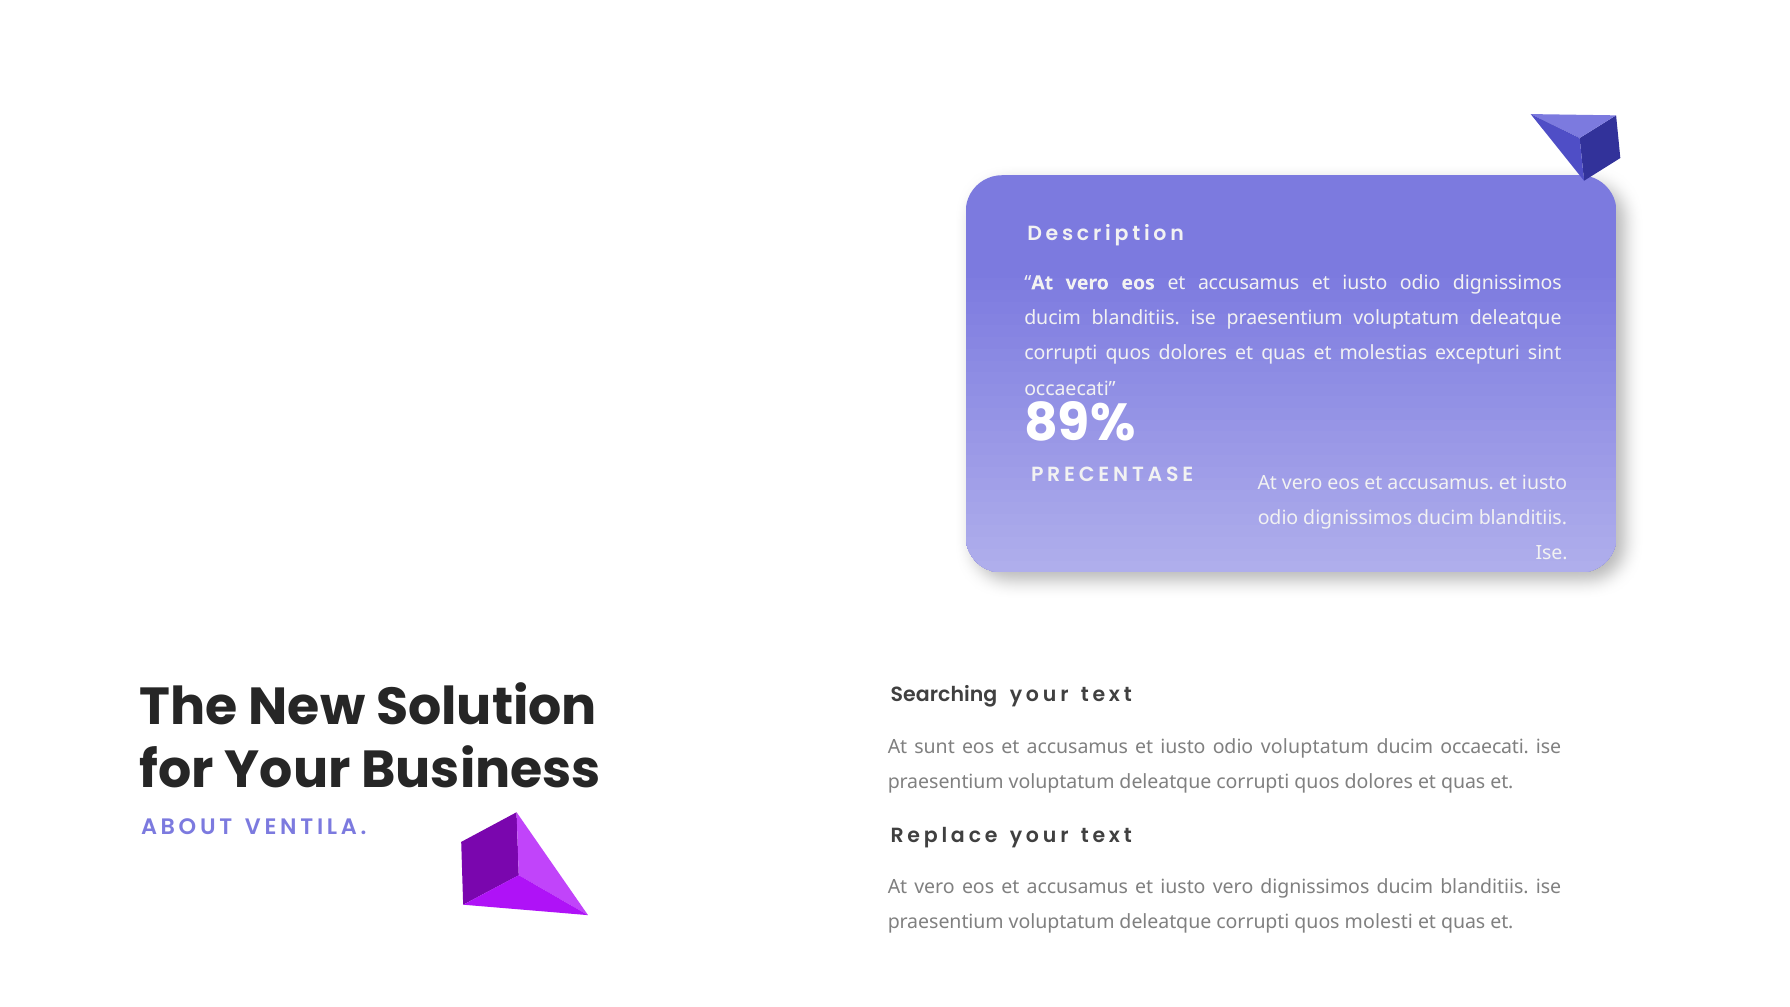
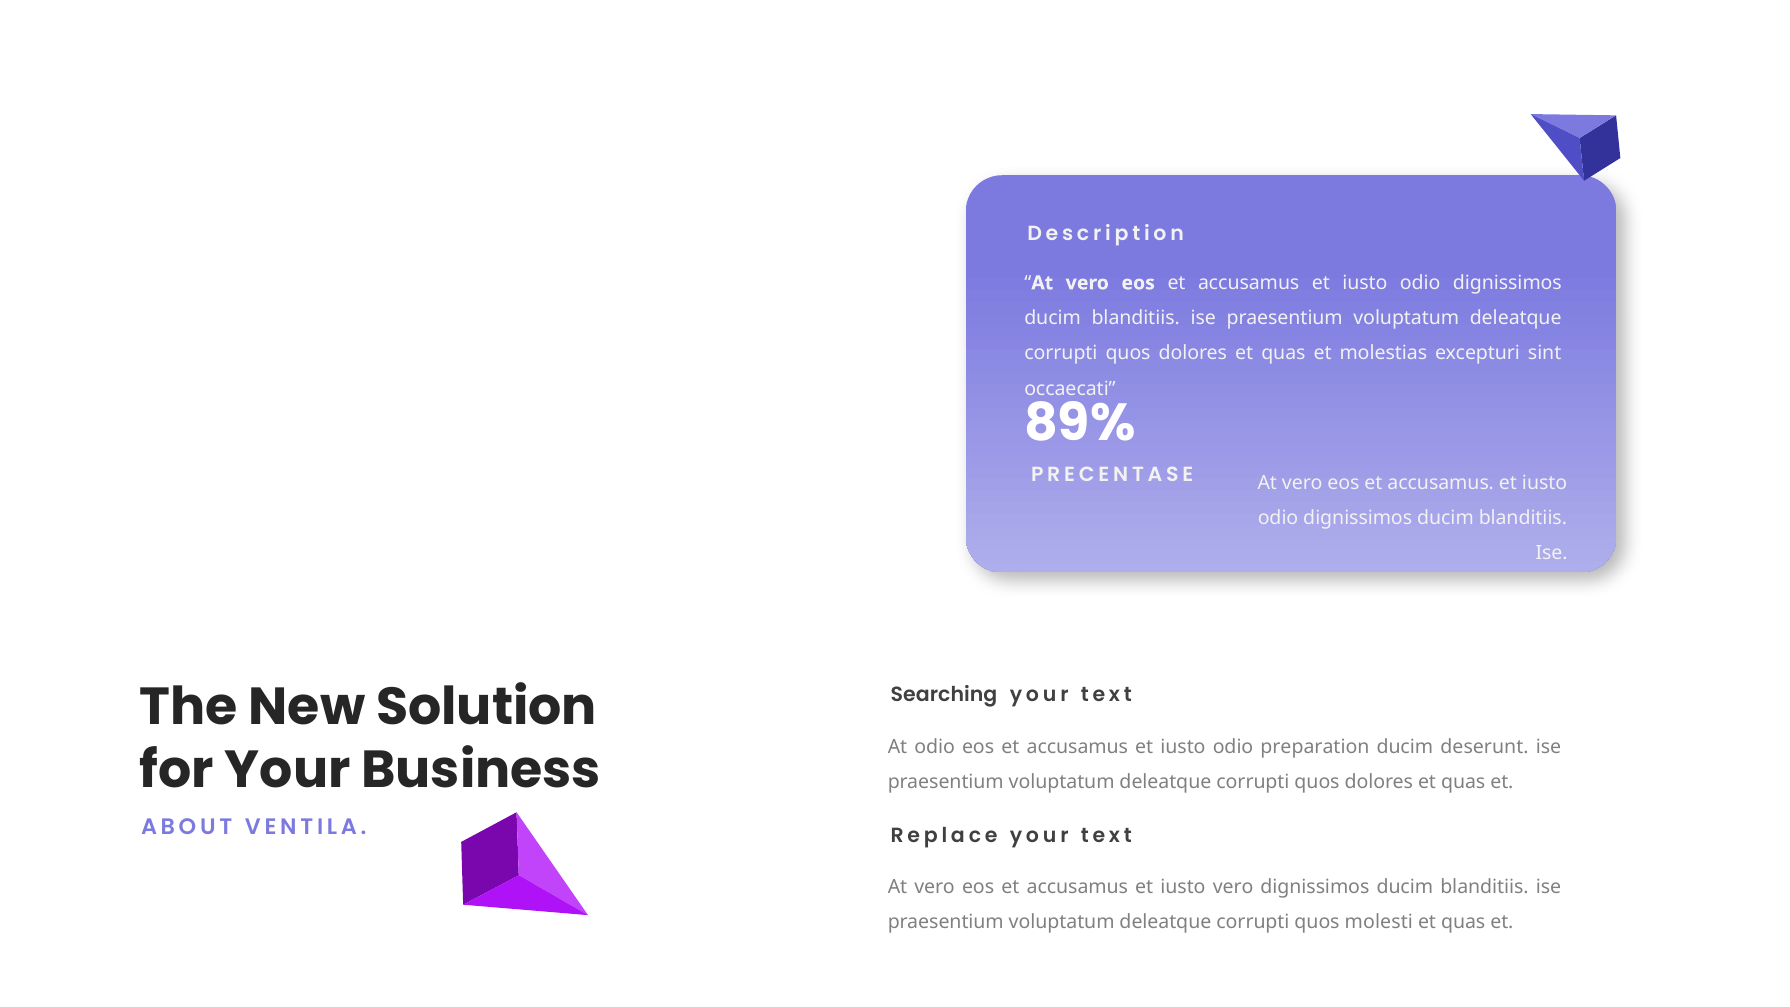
At sunt: sunt -> odio
odio voluptatum: voluptatum -> preparation
ducim occaecati: occaecati -> deserunt
